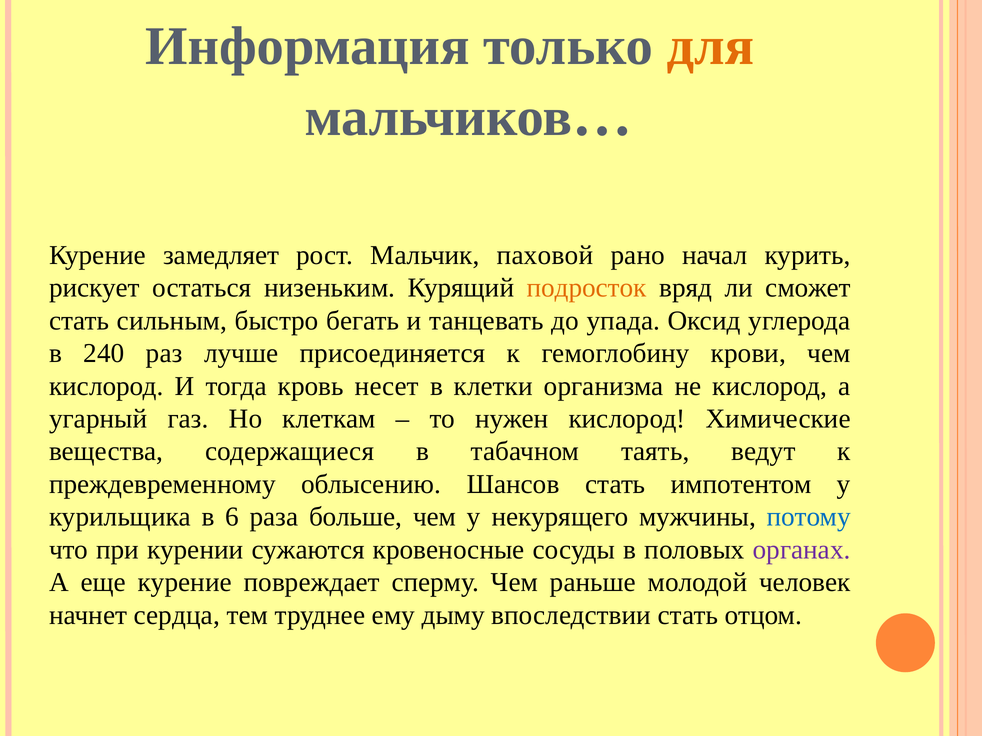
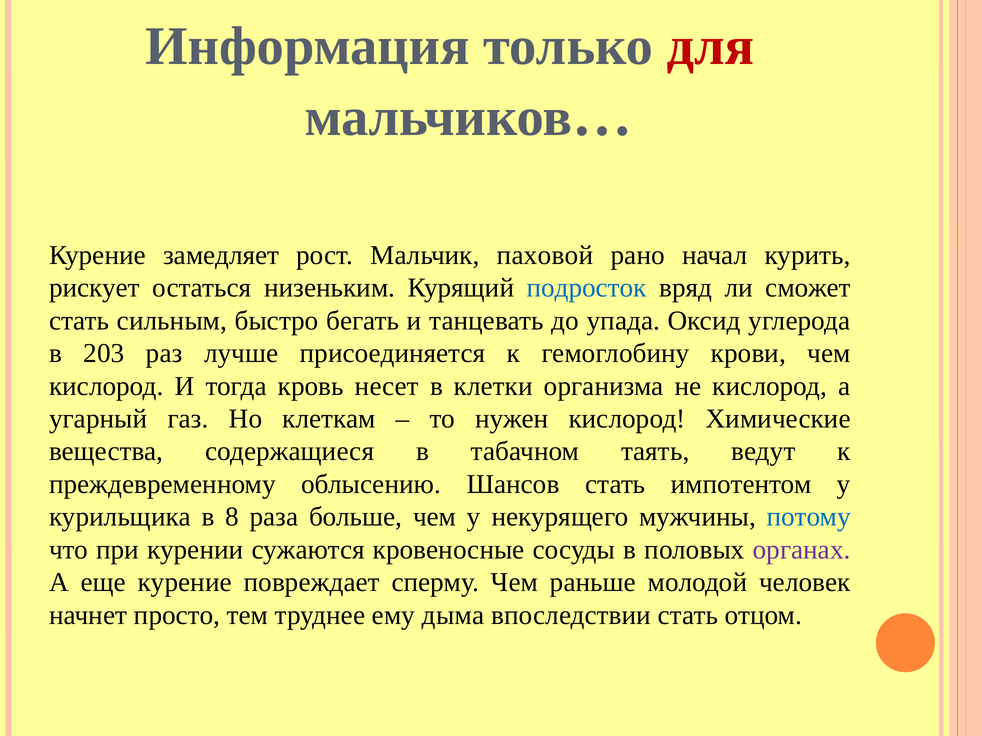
для colour: orange -> red
подросток colour: orange -> blue
240: 240 -> 203
6: 6 -> 8
сердца: сердца -> просто
дыму: дыму -> дыма
